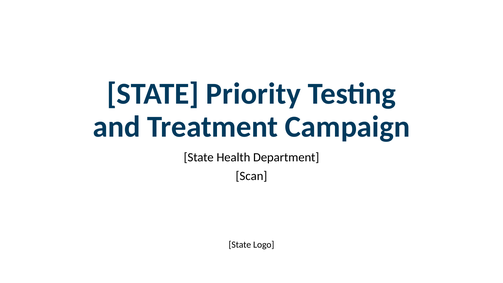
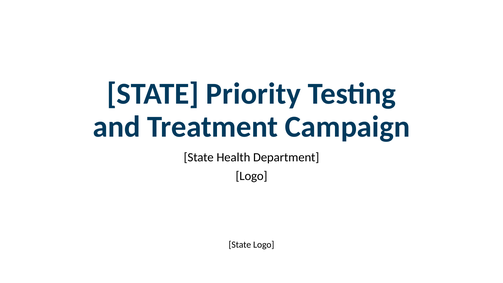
Scan at (251, 176): Scan -> Logo
